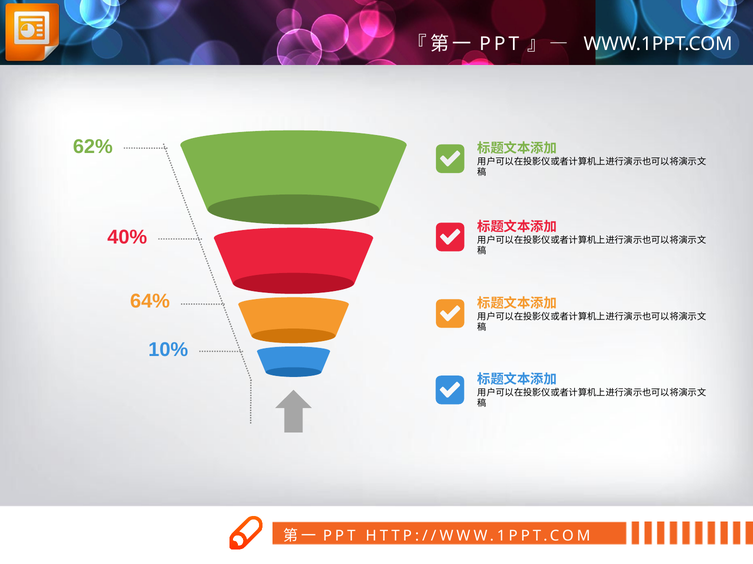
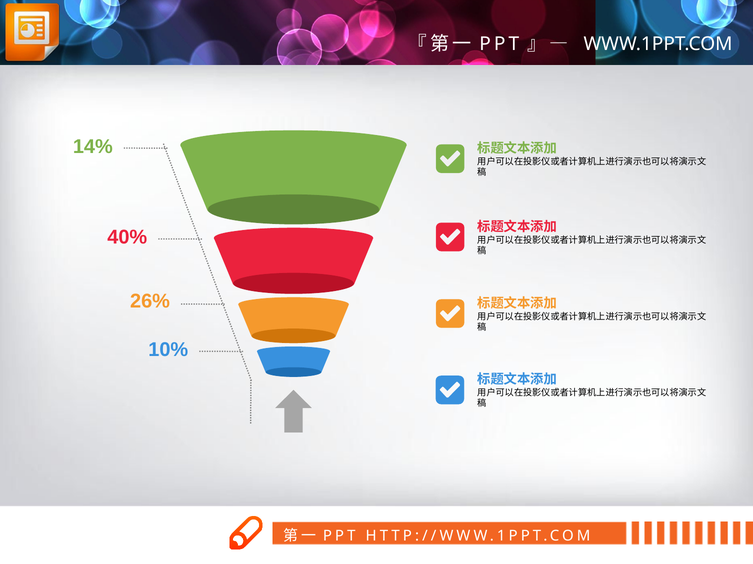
62%: 62% -> 14%
64%: 64% -> 26%
